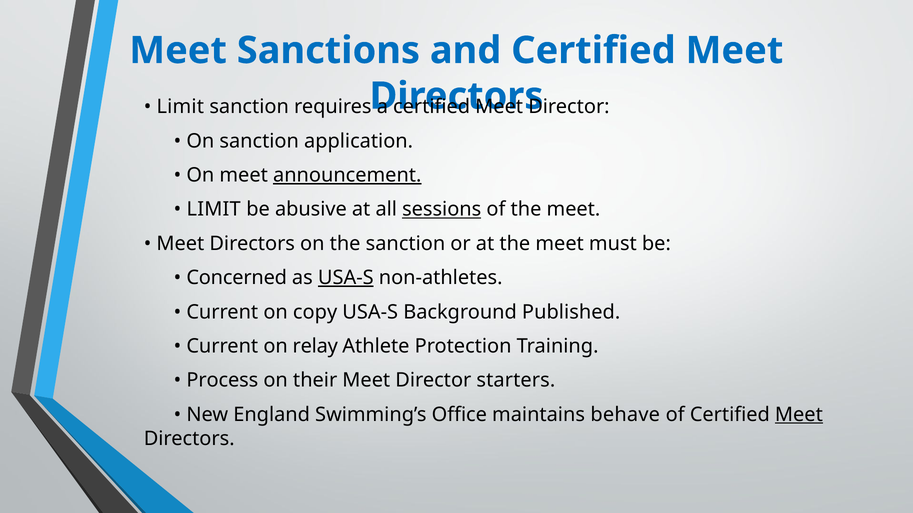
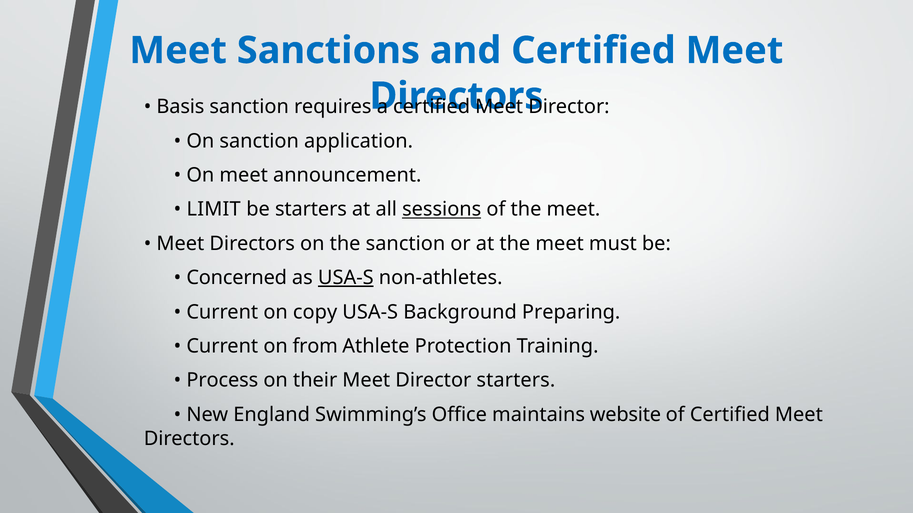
Limit at (180, 107): Limit -> Basis
announcement underline: present -> none
be abusive: abusive -> starters
Published: Published -> Preparing
relay: relay -> from
behave: behave -> website
Meet at (799, 415) underline: present -> none
